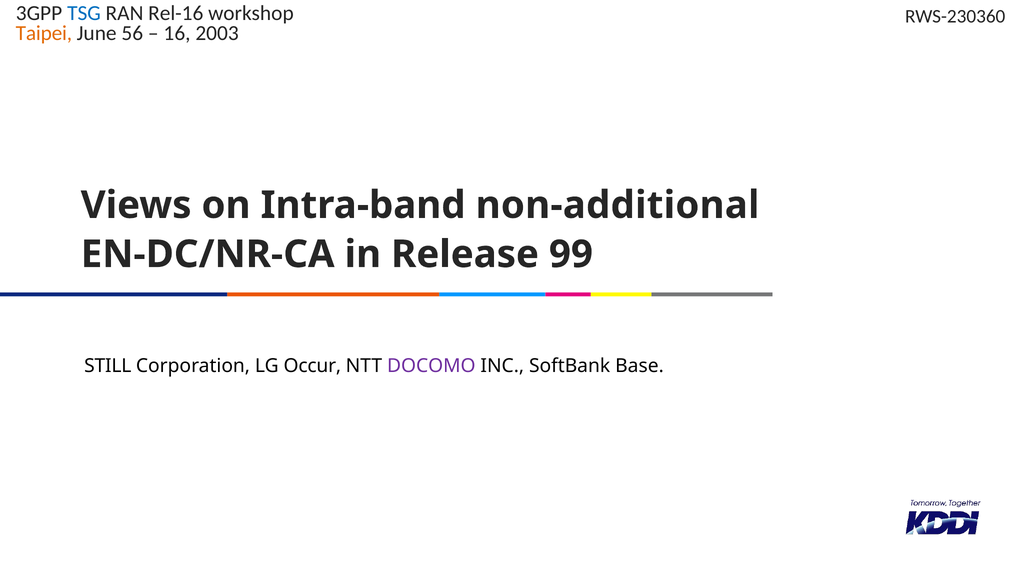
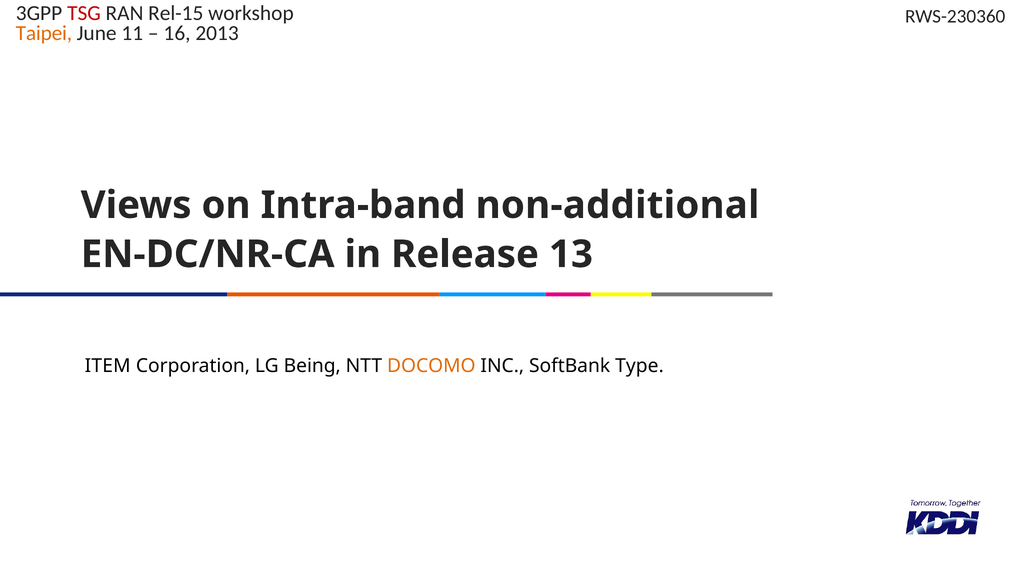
TSG colour: blue -> red
Rel-16: Rel-16 -> Rel-15
56: 56 -> 11
2003: 2003 -> 2013
99: 99 -> 13
STILL: STILL -> ITEM
Occur: Occur -> Being
DOCOMO colour: purple -> orange
Base: Base -> Type
